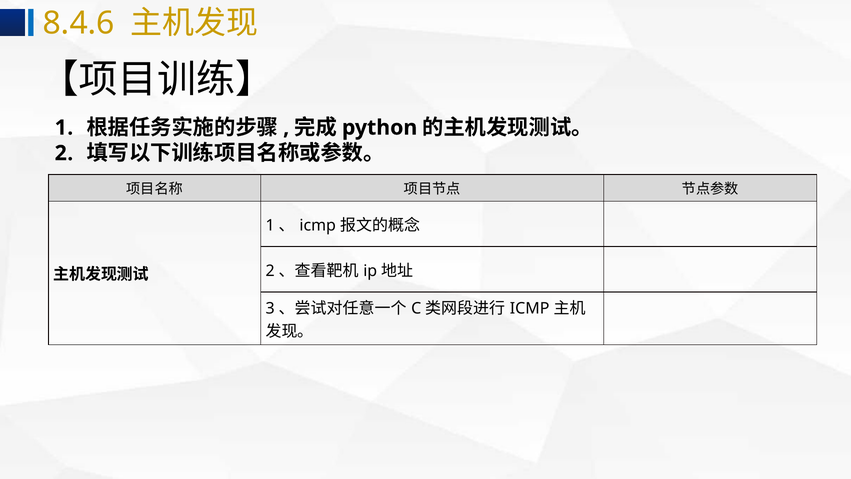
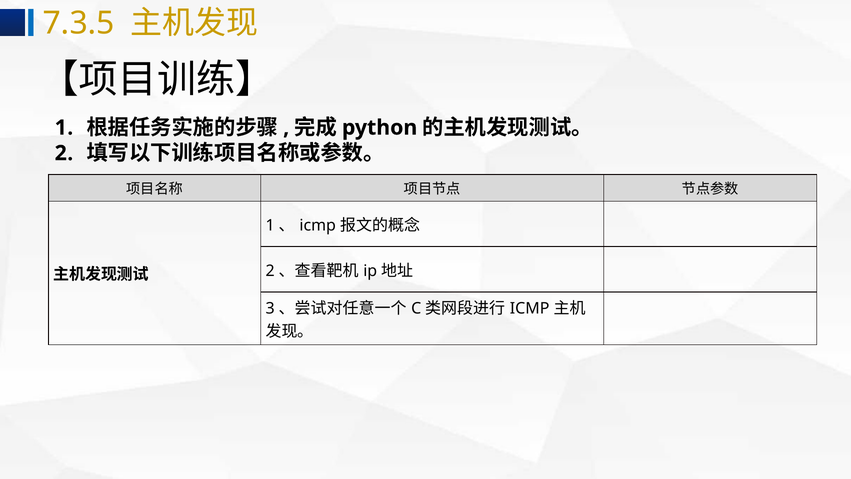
8.4.6: 8.4.6 -> 7.3.5
